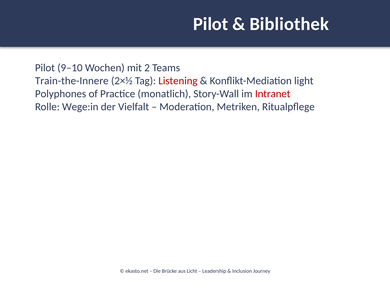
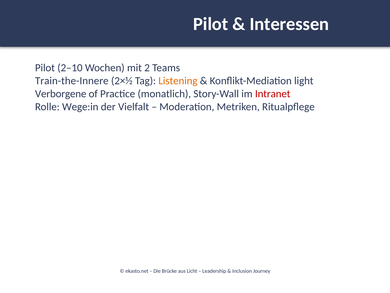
Bibliothek: Bibliothek -> Interessen
9–10: 9–10 -> 2–10
Listening colour: red -> orange
Polyphones: Polyphones -> Verborgene
